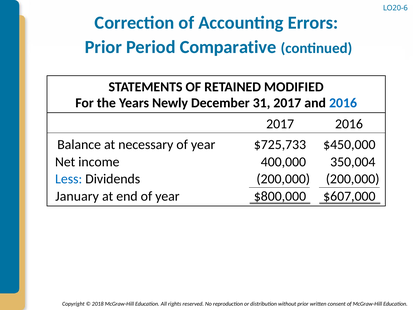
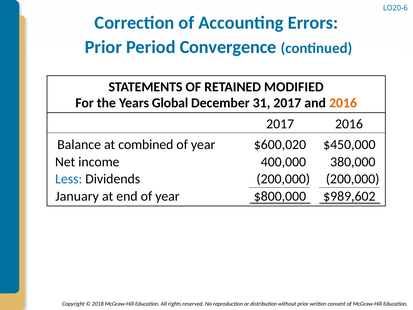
Comparative: Comparative -> Convergence
Newly: Newly -> Global
2016 at (343, 103) colour: blue -> orange
necessary: necessary -> combined
$725,733: $725,733 -> $600,020
350,004: 350,004 -> 380,000
$607,000: $607,000 -> $989,602
